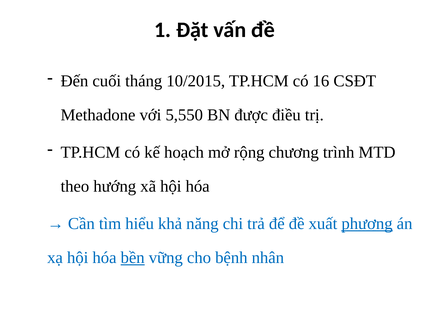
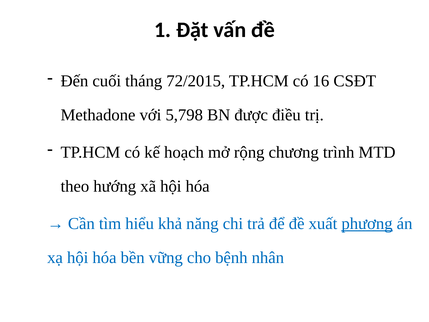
10/2015: 10/2015 -> 72/2015
5,550: 5,550 -> 5,798
bền underline: present -> none
